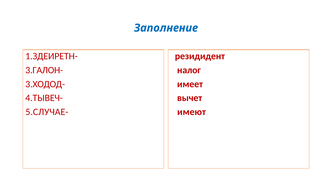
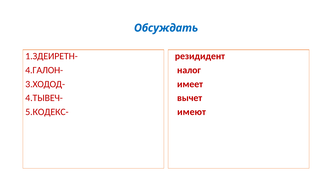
Заполнение: Заполнение -> Обсуждать
3.ГАЛОН-: 3.ГАЛОН- -> 4.ГАЛОН-
5.СЛУЧАЕ-: 5.СЛУЧАЕ- -> 5.КОДЕКС-
